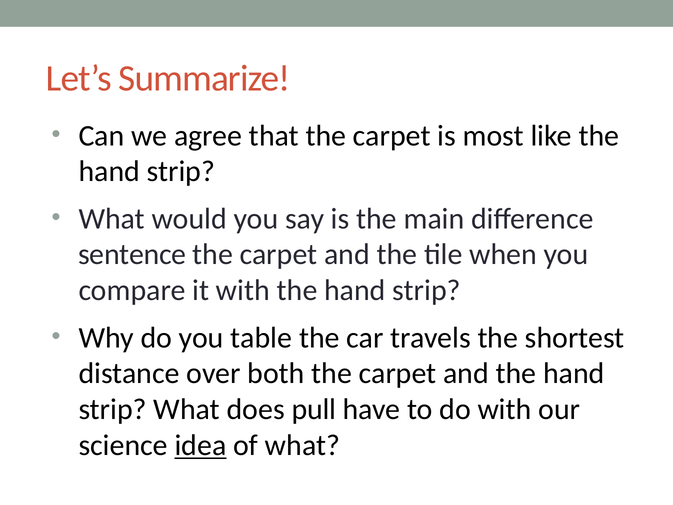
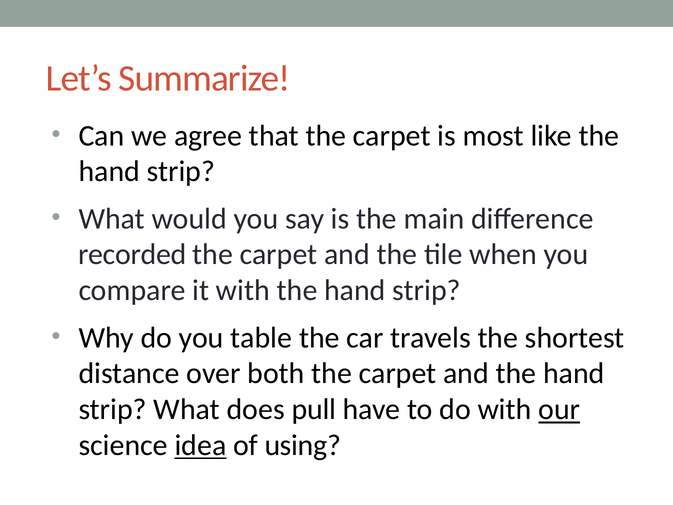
sentence: sentence -> recorded
our underline: none -> present
of what: what -> using
